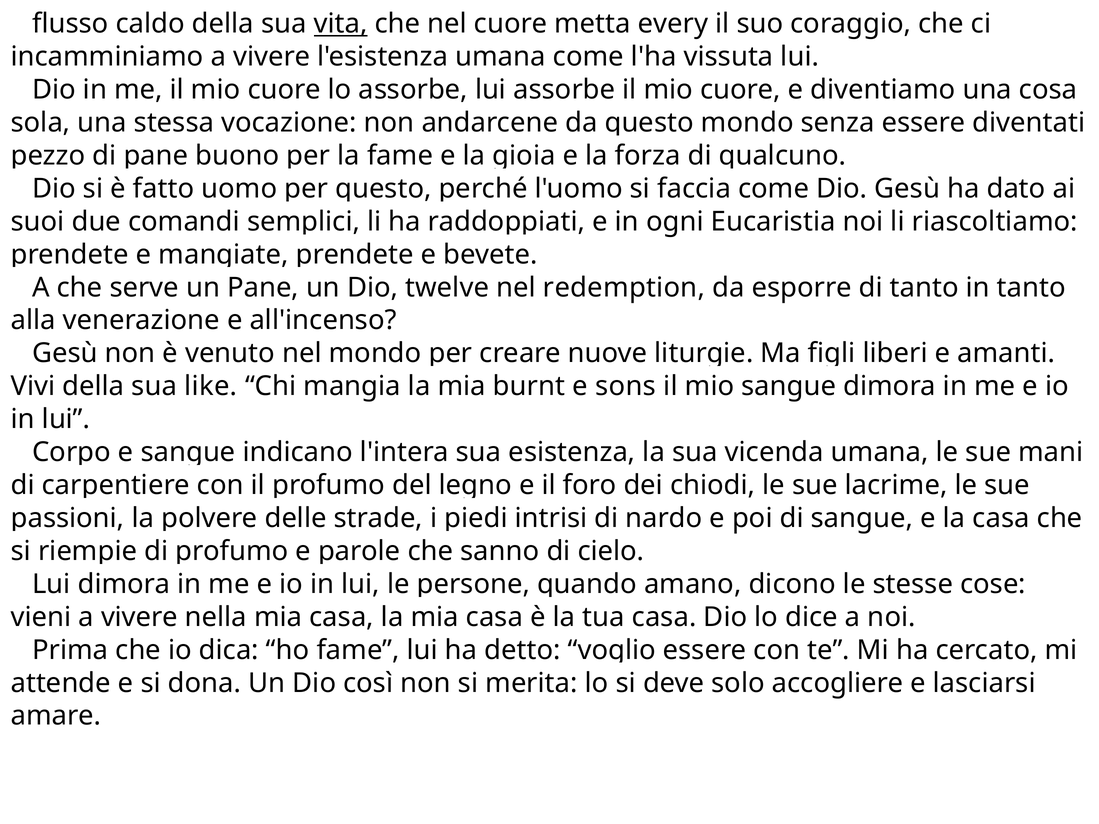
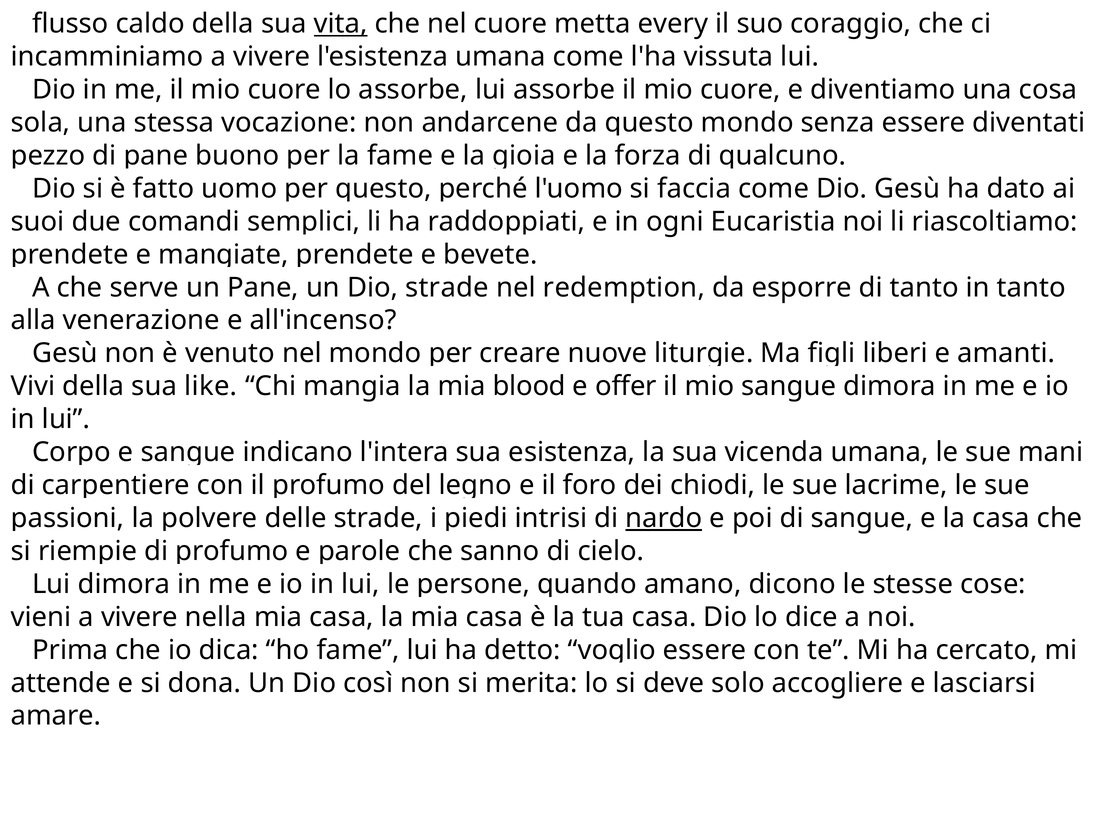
twelve at (447, 288): twelve -> strade
burnt: burnt -> blood
sons: sons -> offer
nardo underline: none -> present
